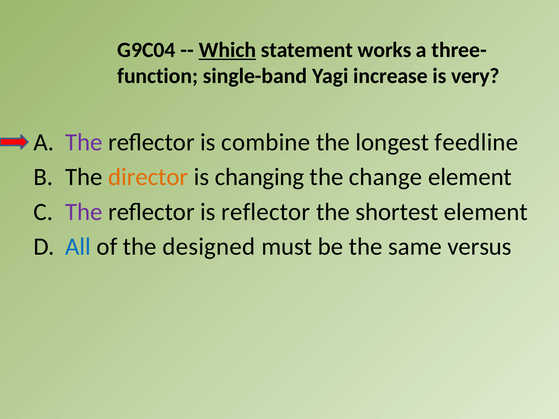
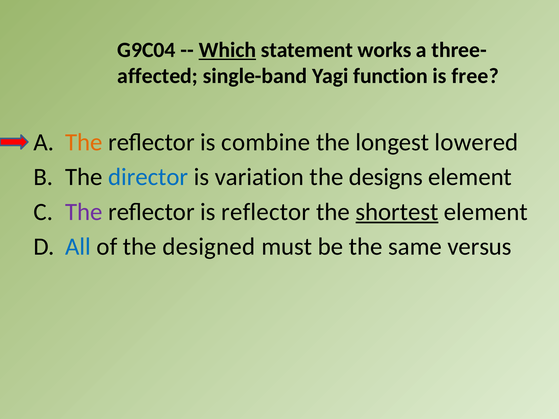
function: function -> affected
increase: increase -> function
very: very -> free
The at (84, 142) colour: purple -> orange
feedline: feedline -> lowered
director colour: orange -> blue
changing: changing -> variation
change: change -> designs
shortest underline: none -> present
